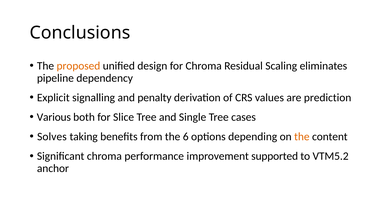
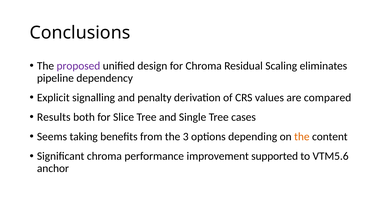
proposed colour: orange -> purple
prediction: prediction -> compared
Various: Various -> Results
Solves: Solves -> Seems
6: 6 -> 3
VTM5.2: VTM5.2 -> VTM5.6
